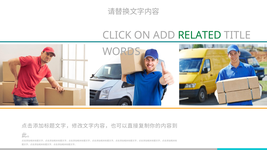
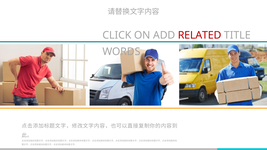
RELATED colour: green -> red
